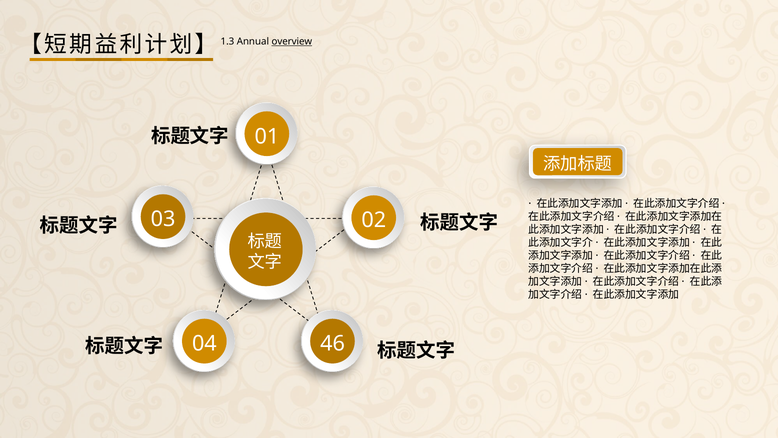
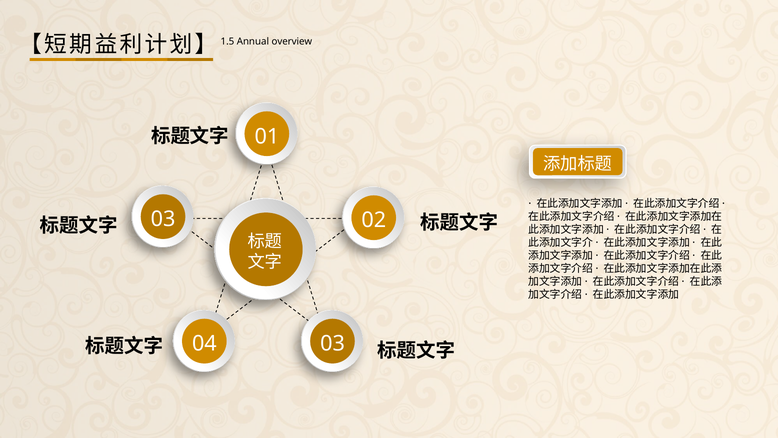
1.3: 1.3 -> 1.5
overview underline: present -> none
04 46: 46 -> 03
